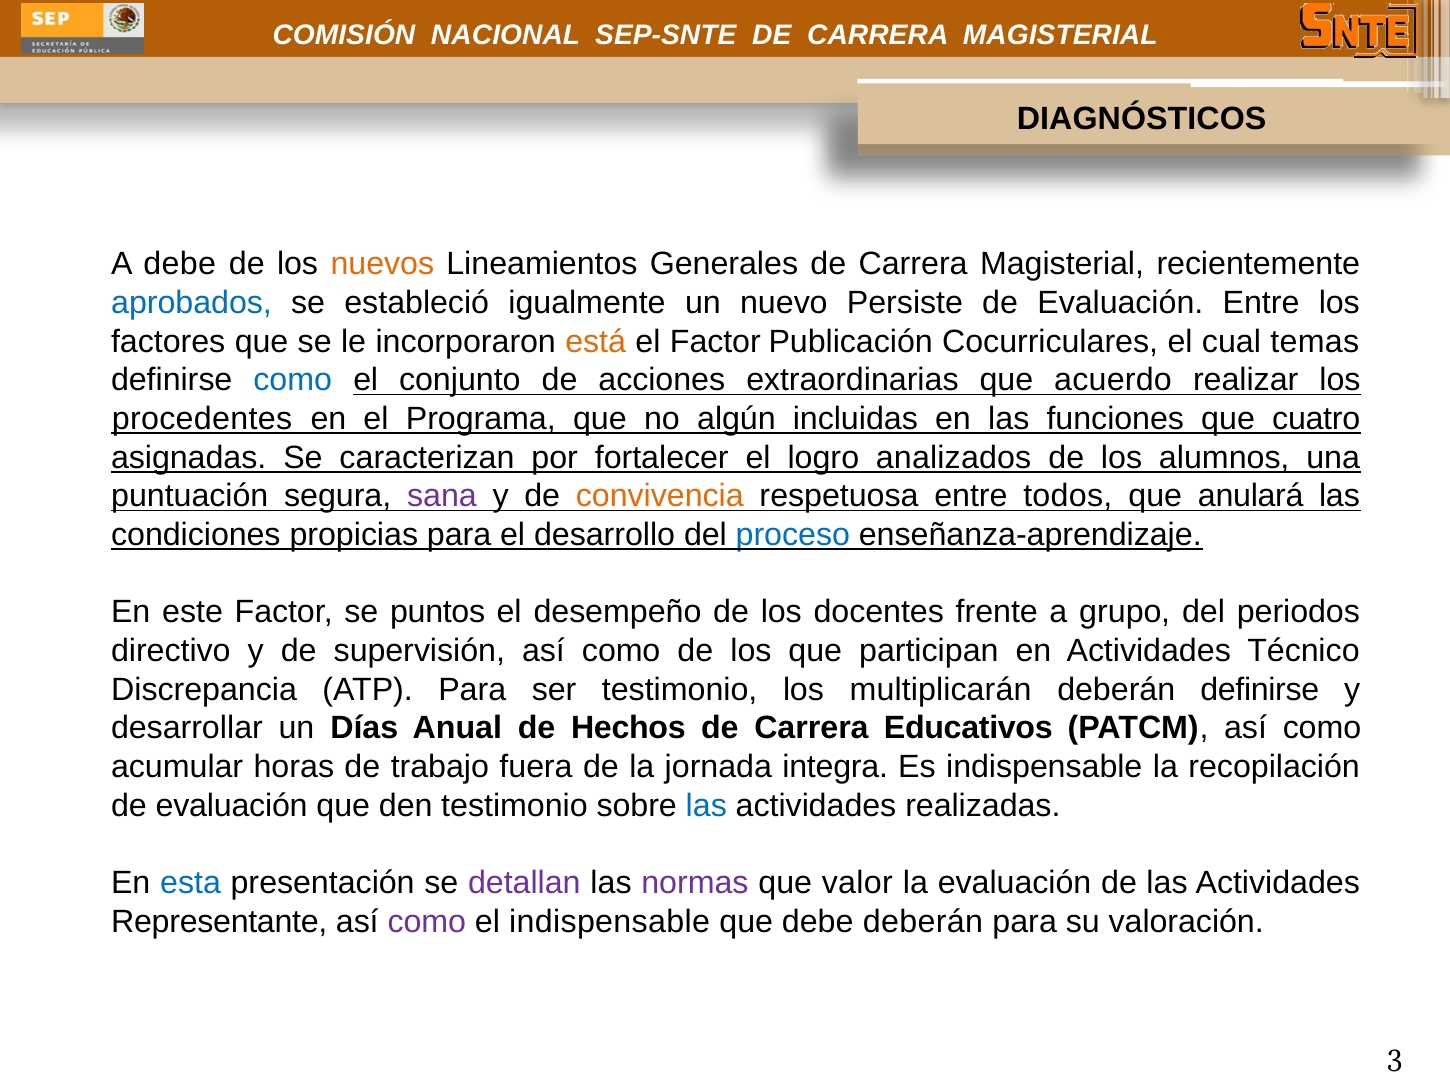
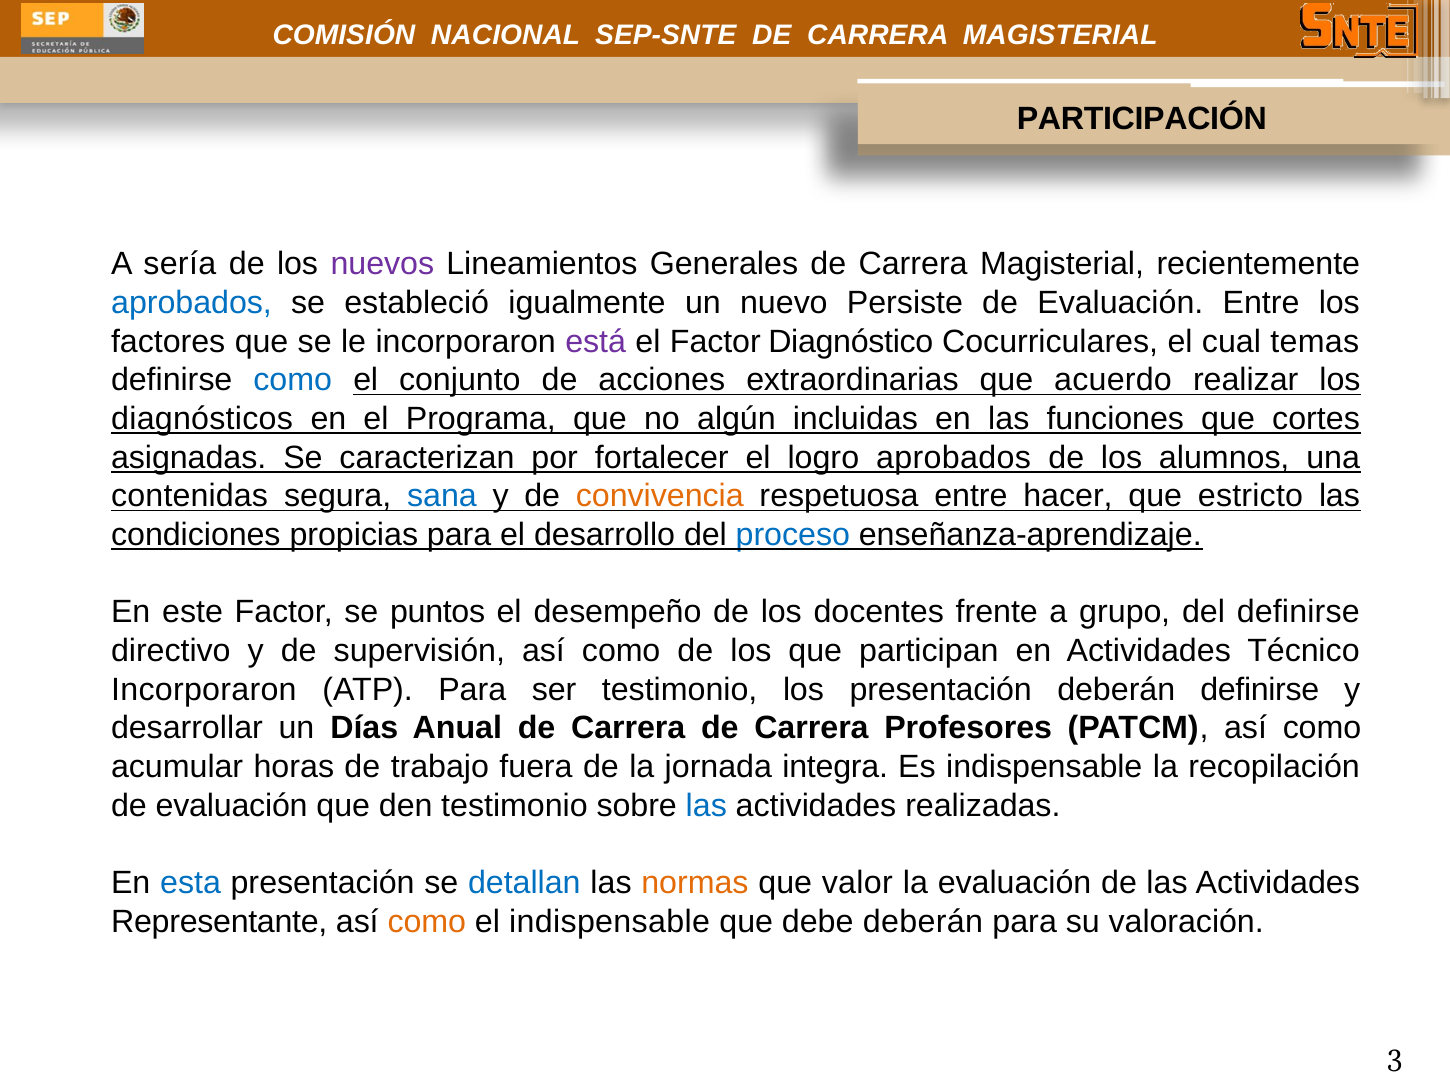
DIAGNÓSTICOS: DIAGNÓSTICOS -> PARTICIPACIÓN
A debe: debe -> sería
nuevos colour: orange -> purple
está colour: orange -> purple
Publicación: Publicación -> Diagnóstico
procedentes: procedentes -> diagnósticos
cuatro: cuatro -> cortes
logro analizados: analizados -> aprobados
puntuación: puntuación -> contenidas
sana colour: purple -> blue
todos: todos -> hacer
anulará: anulará -> estricto
del periodos: periodos -> definirse
Discrepancia at (204, 689): Discrepancia -> Incorporaron
los multiplicarán: multiplicarán -> presentación
Anual de Hechos: Hechos -> Carrera
Educativos: Educativos -> Profesores
detallan colour: purple -> blue
normas colour: purple -> orange
como at (427, 921) colour: purple -> orange
